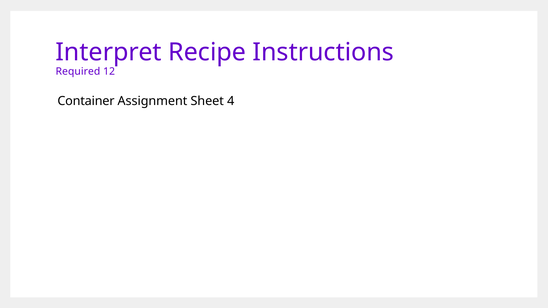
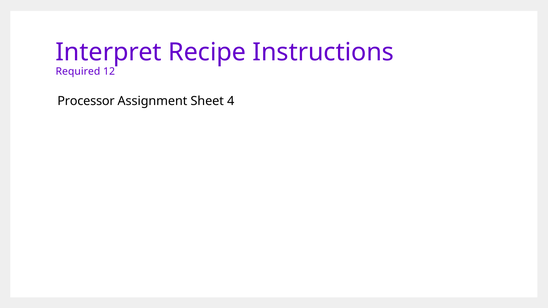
Container: Container -> Processor
